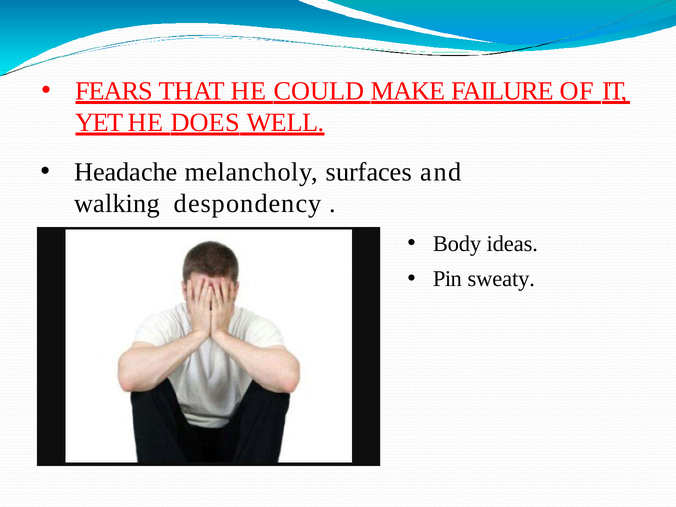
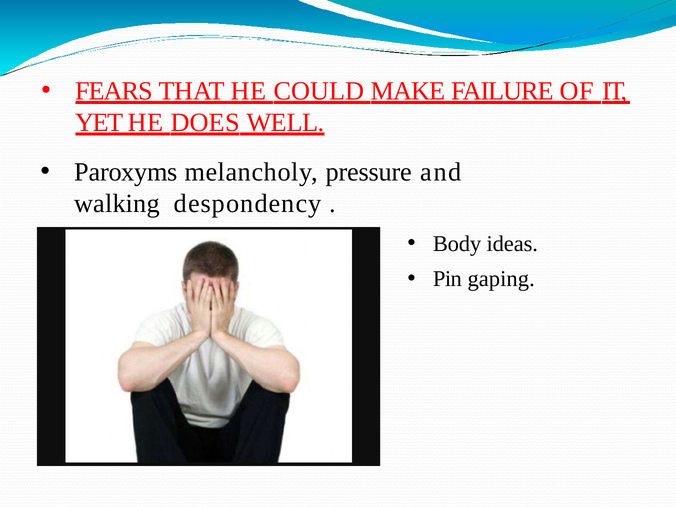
Headache: Headache -> Paroxyms
surfaces: surfaces -> pressure
sweaty: sweaty -> gaping
